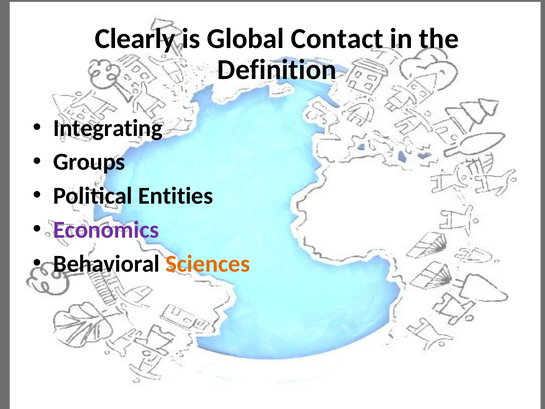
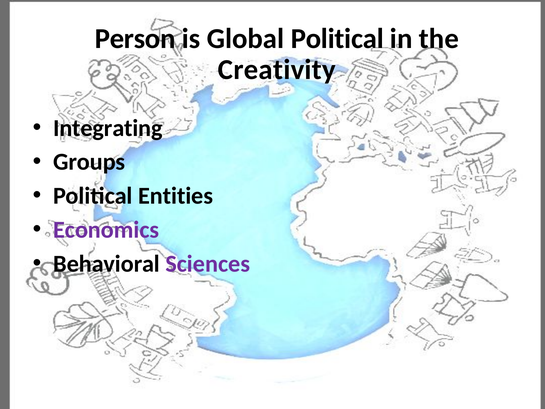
Clearly: Clearly -> Person
Global Contact: Contact -> Political
Definition: Definition -> Creativity
Sciences colour: orange -> purple
